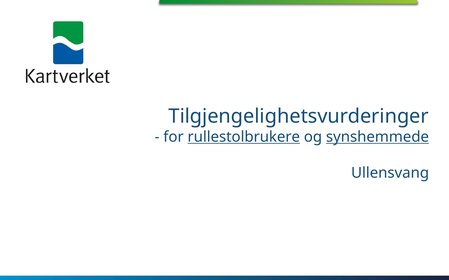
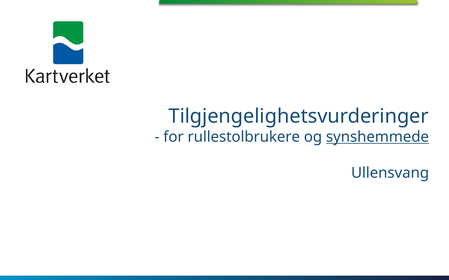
rullestolbrukere underline: present -> none
